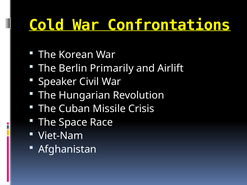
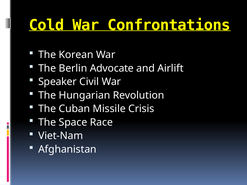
Primarily: Primarily -> Advocate
